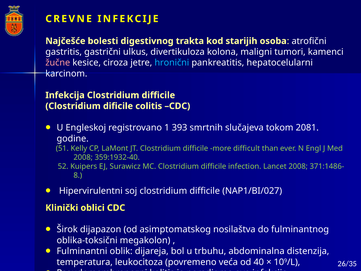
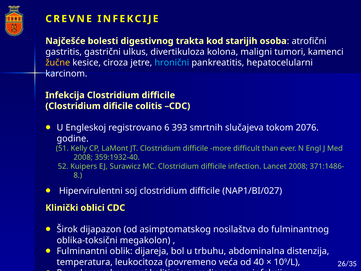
žučne colour: pink -> yellow
1: 1 -> 6
2081: 2081 -> 2076
